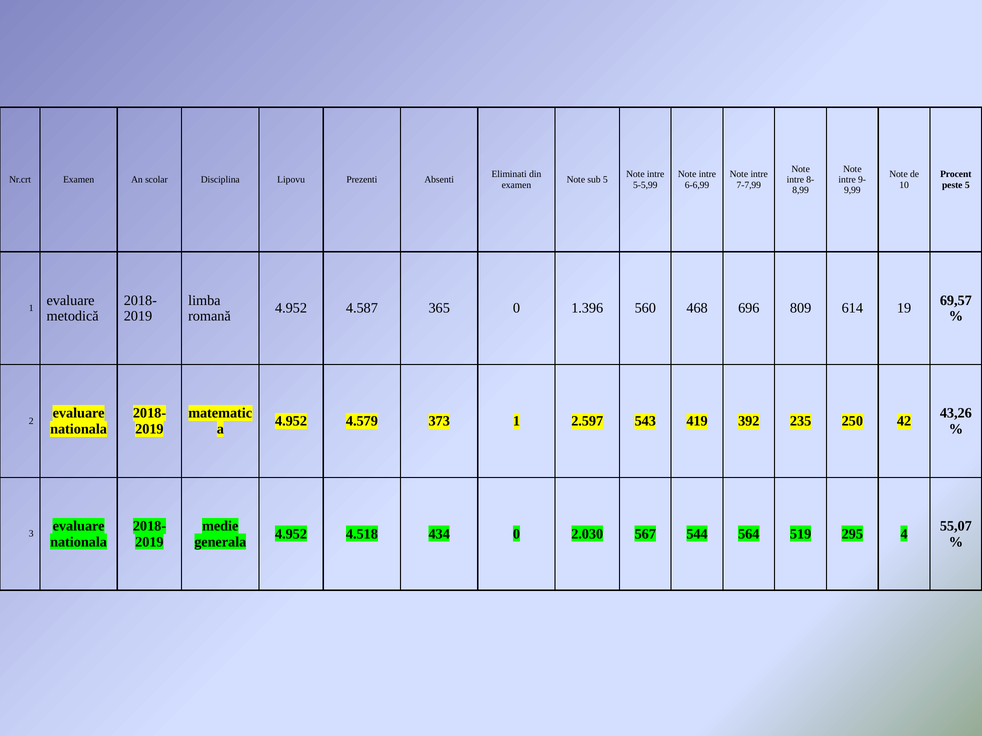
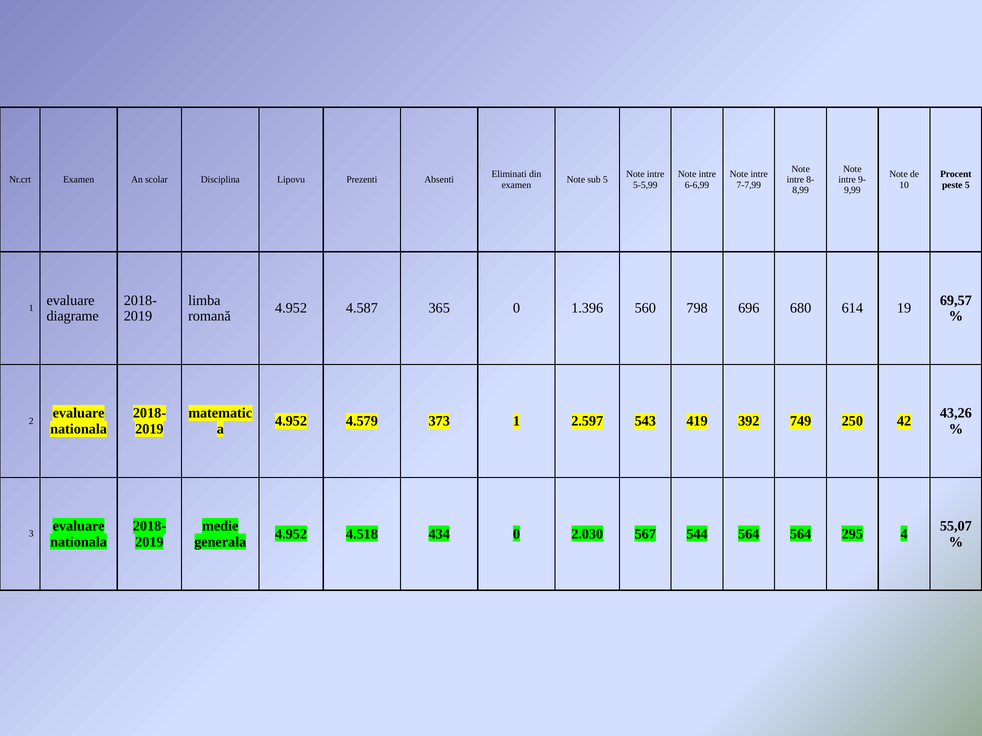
468: 468 -> 798
809: 809 -> 680
metodică: metodică -> diagrame
235: 235 -> 749
564 519: 519 -> 564
